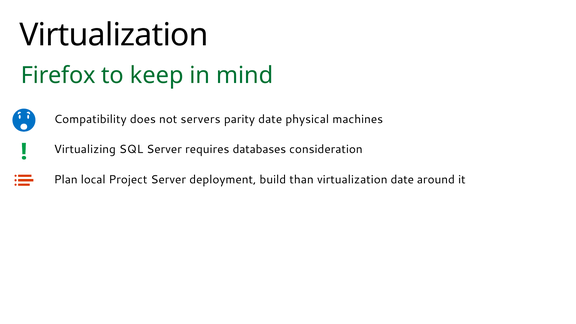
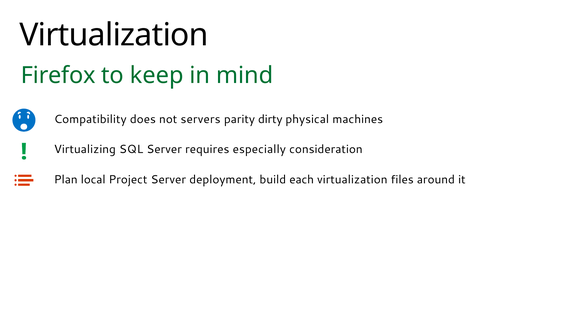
parity date: date -> dirty
databases: databases -> especially
than: than -> each
virtualization date: date -> files
